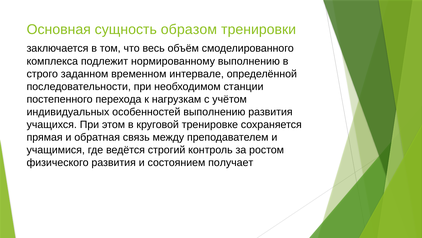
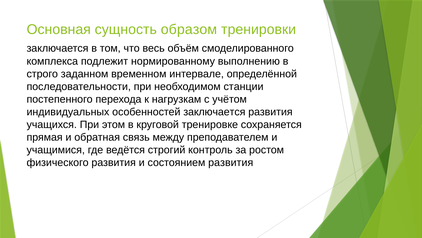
особенностей выполнению: выполнению -> заключается
состоянием получает: получает -> развития
